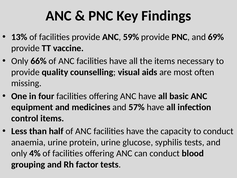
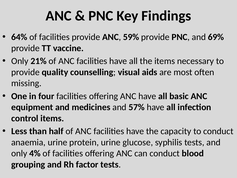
13%: 13% -> 64%
66%: 66% -> 21%
